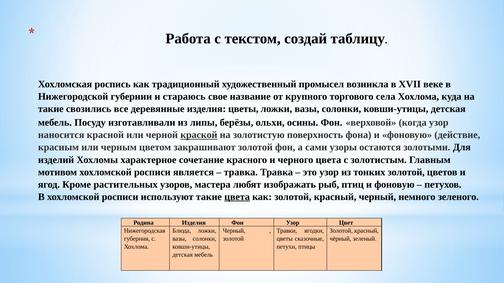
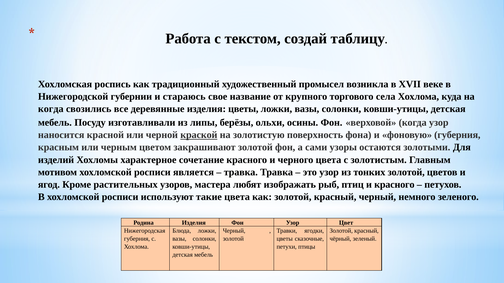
такие at (51, 109): такие -> когда
фоновую действие: действие -> губерния
птиц и фоновую: фоновую -> красного
цвета at (237, 197) underline: present -> none
